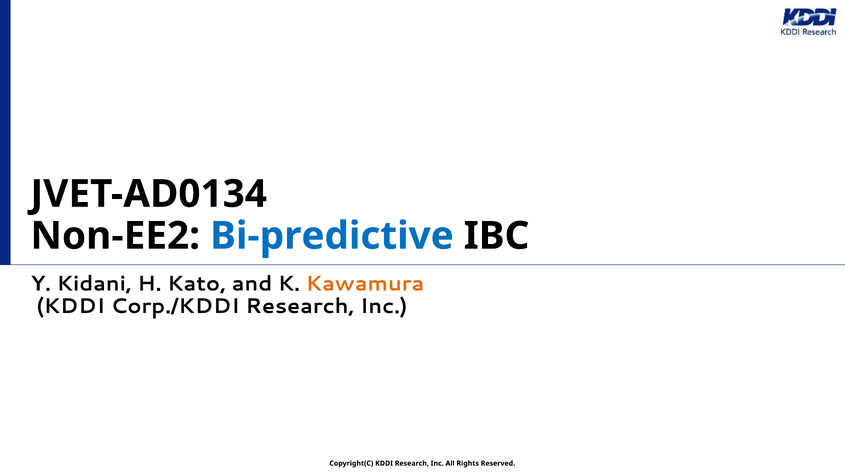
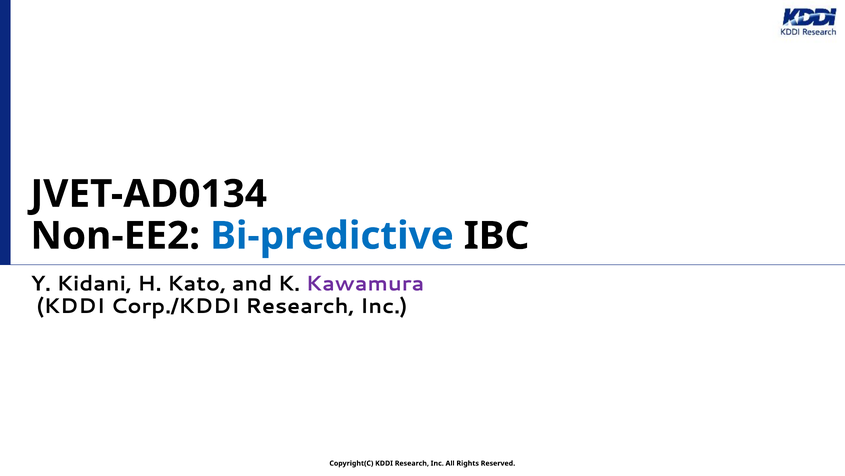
Kawamura colour: orange -> purple
